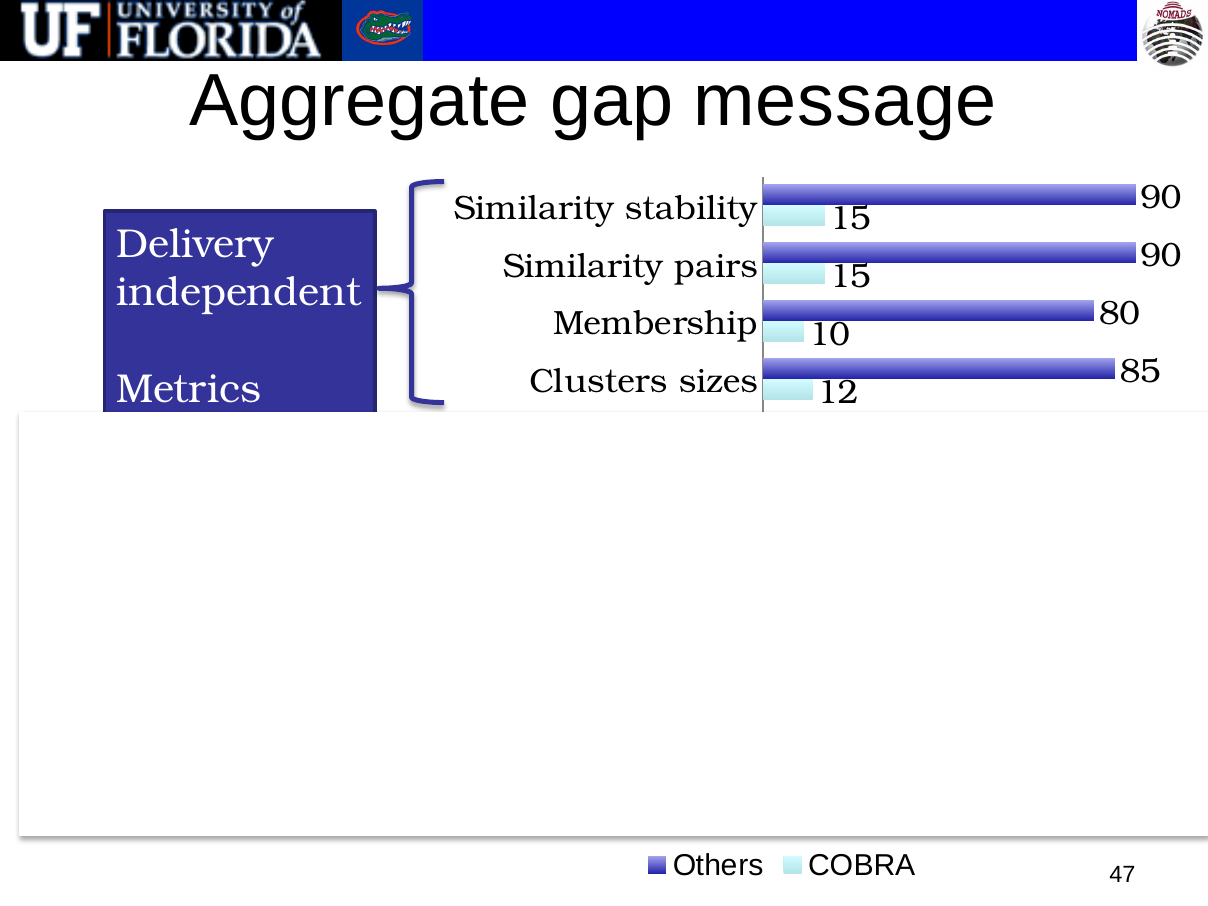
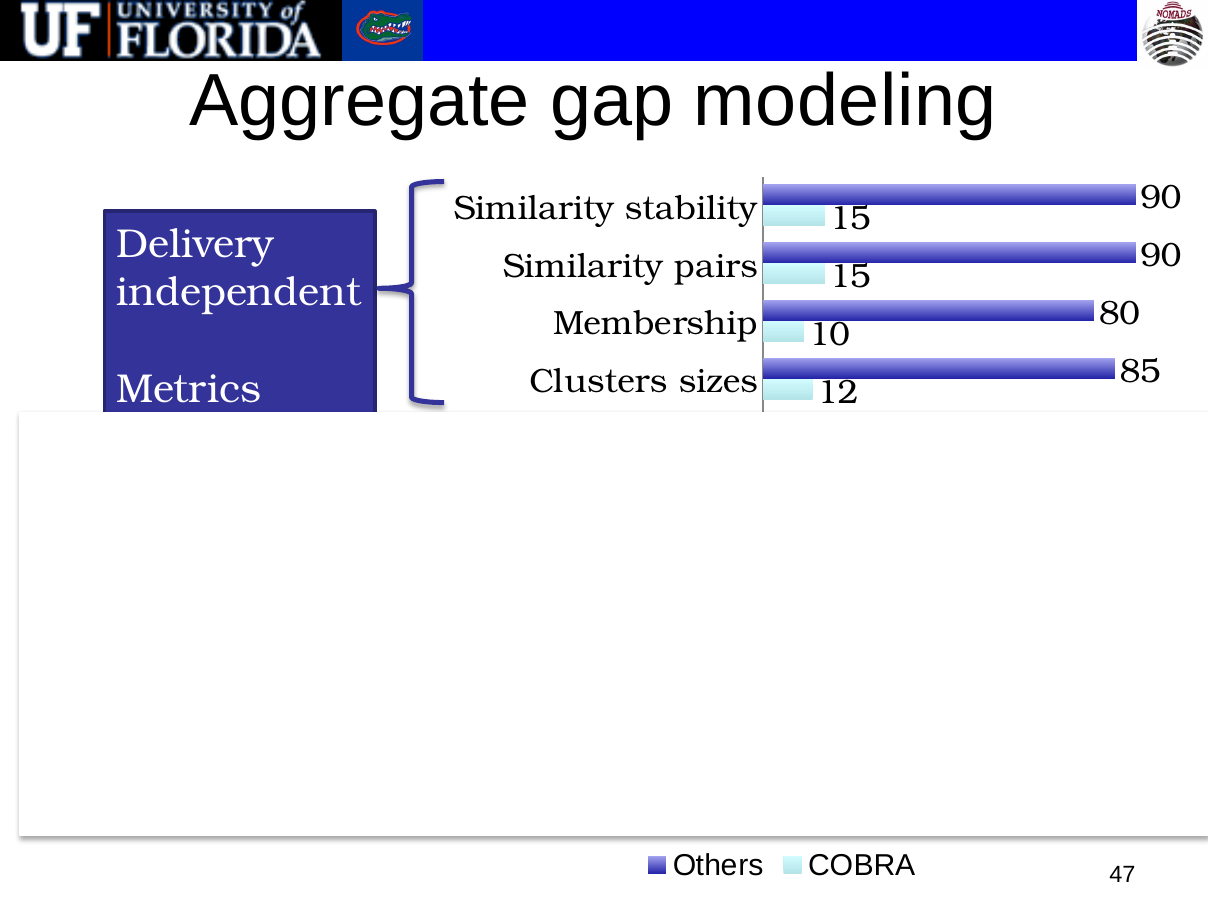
message: message -> modeling
